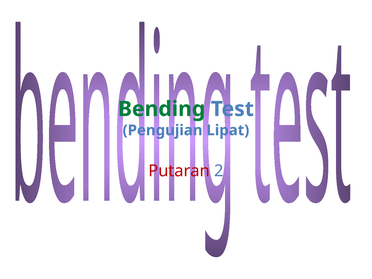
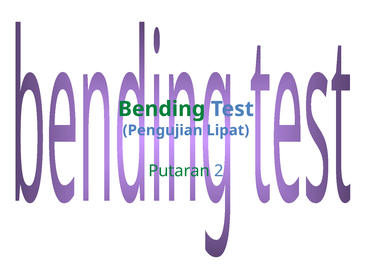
Putaran colour: red -> green
